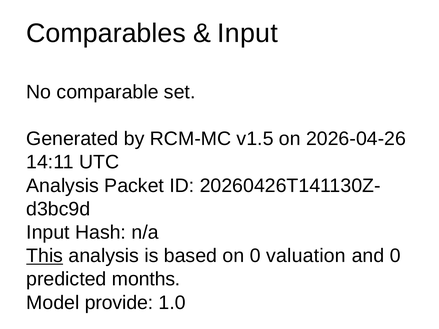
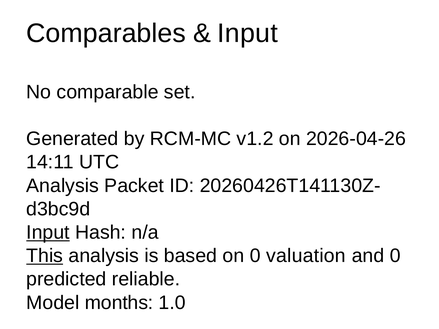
v1.5: v1.5 -> v1.2
Input at (48, 233) underline: none -> present
months: months -> reliable
provide: provide -> months
